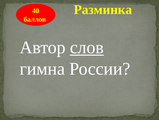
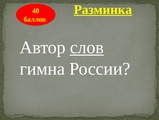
Разминка underline: none -> present
